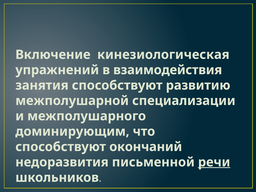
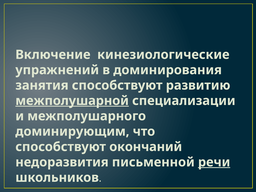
кинезиологическая: кинезиологическая -> кинезиологические
взаимодействия: взаимодействия -> доминирования
межполушарной underline: none -> present
